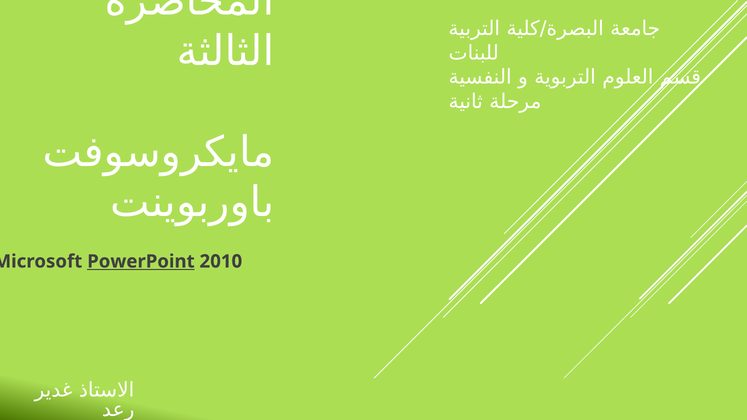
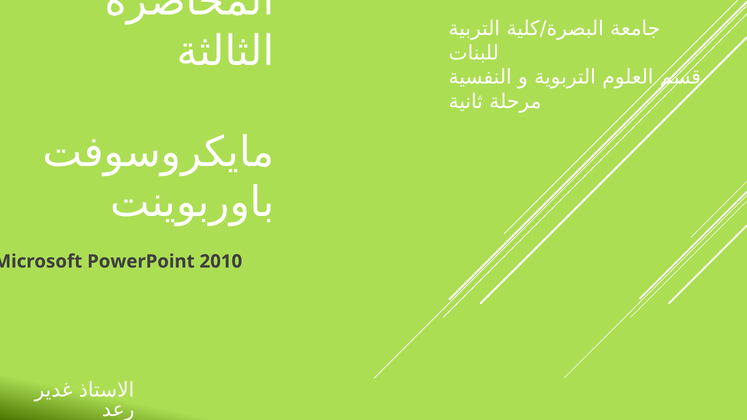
PowerPoint underline: present -> none
